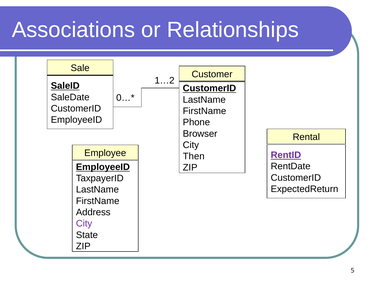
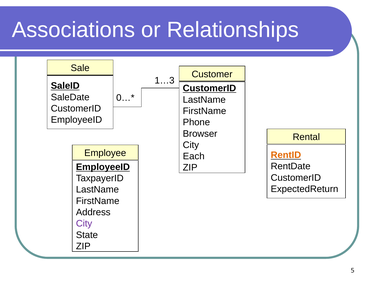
1…2: 1…2 -> 1…3
RentID colour: purple -> orange
Then: Then -> Each
